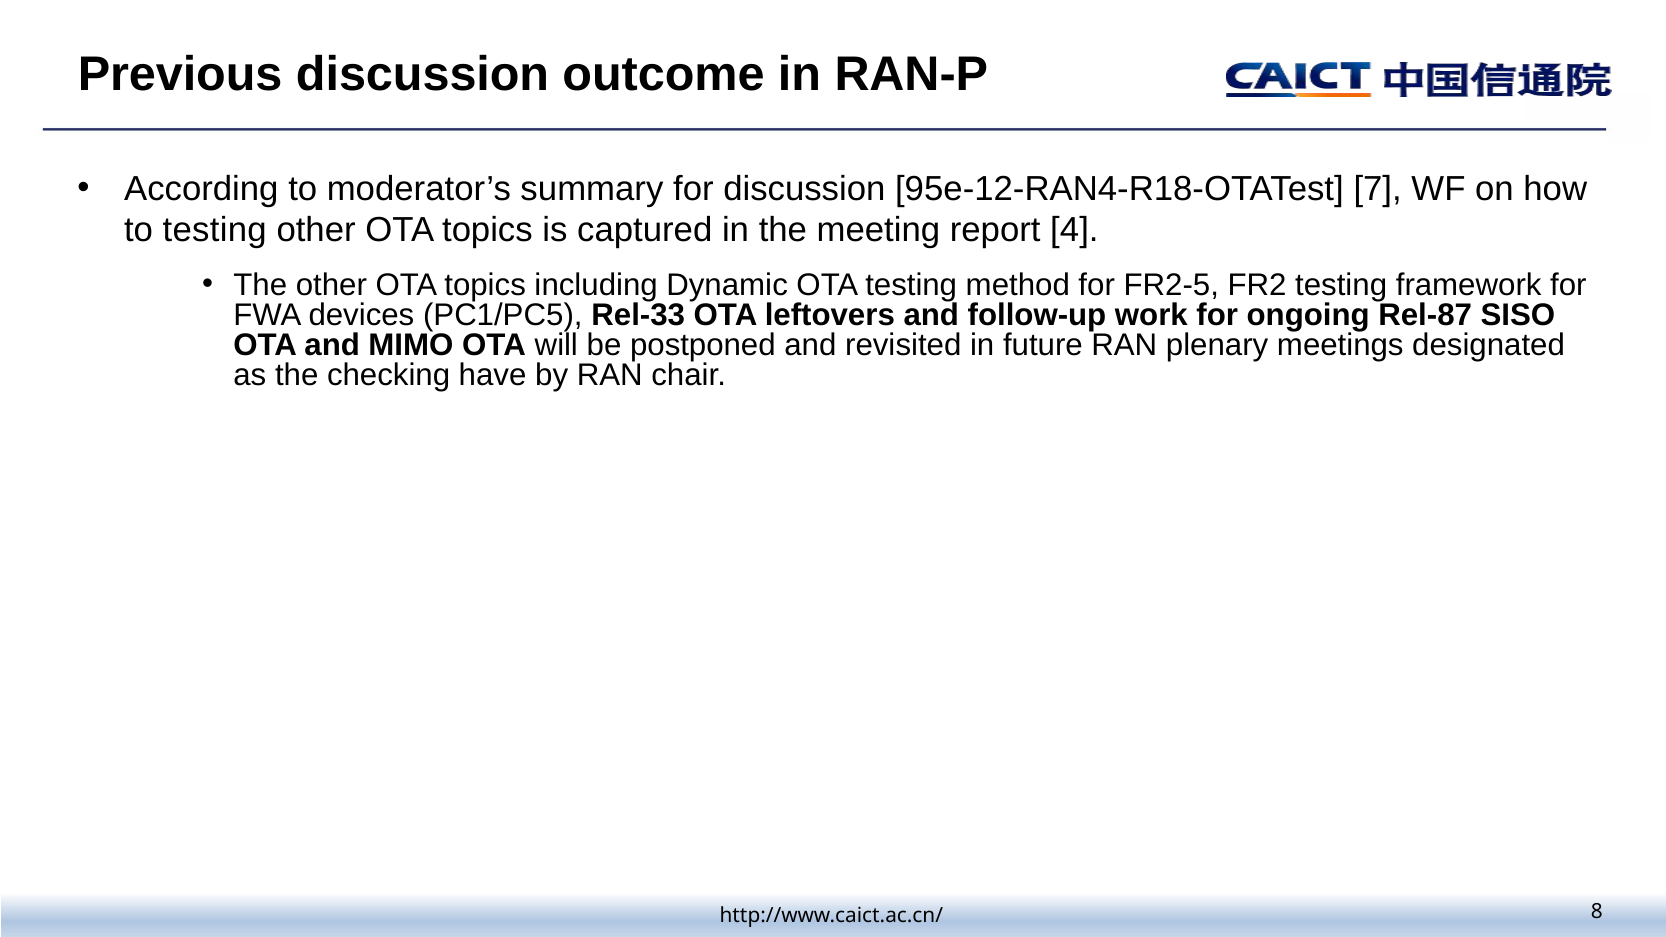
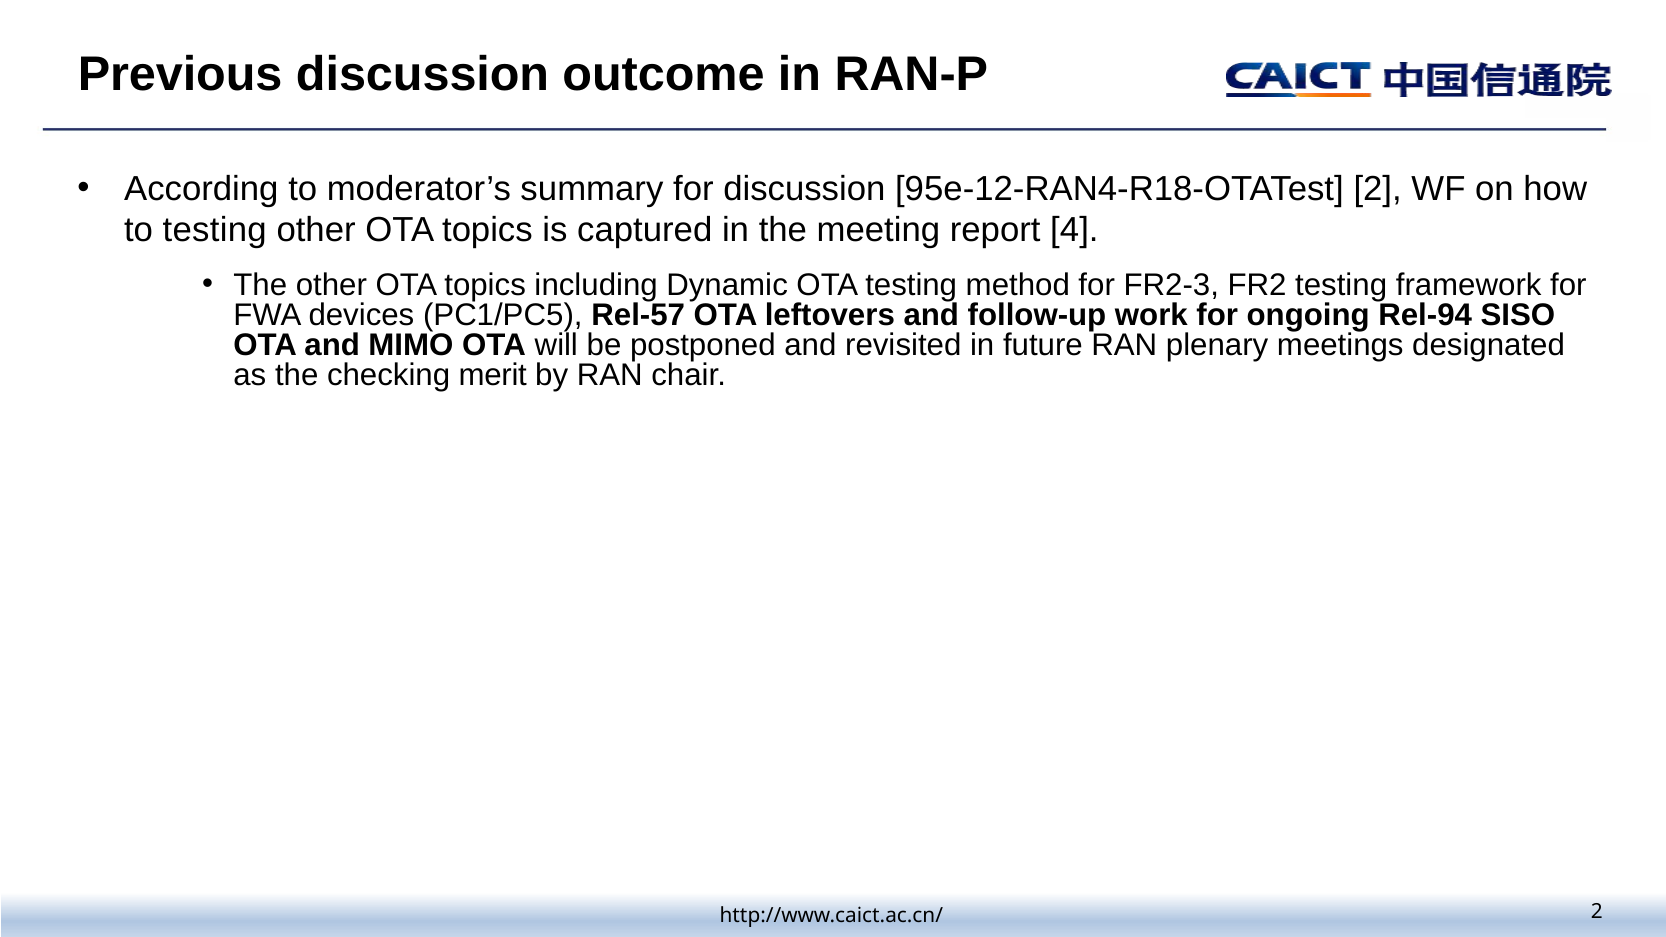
95e-12-RAN4-R18-OTATest 7: 7 -> 2
FR2-5: FR2-5 -> FR2-3
Rel-33: Rel-33 -> Rel-57
Rel-87: Rel-87 -> Rel-94
have: have -> merit
8 at (1597, 912): 8 -> 2
